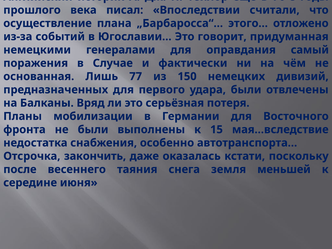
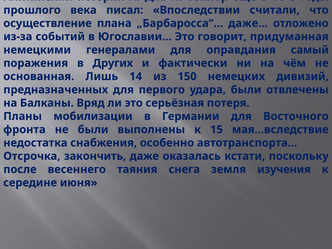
этого…: этого… -> даже…
Случае: Случае -> Других
77: 77 -> 14
меньшей: меньшей -> изучения
